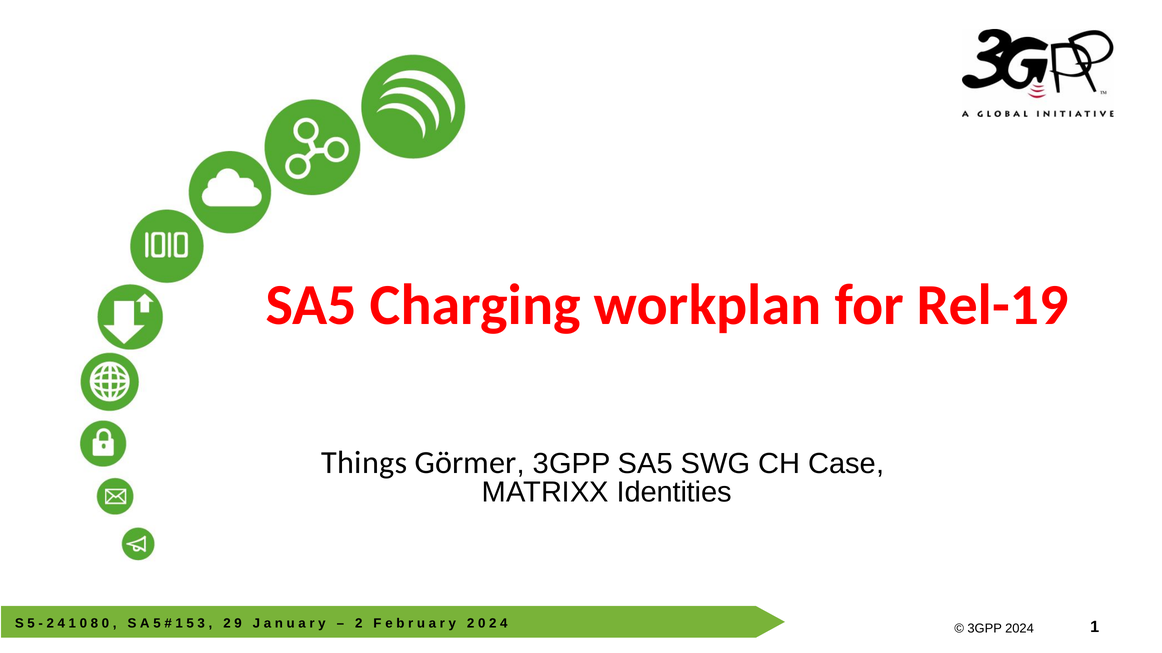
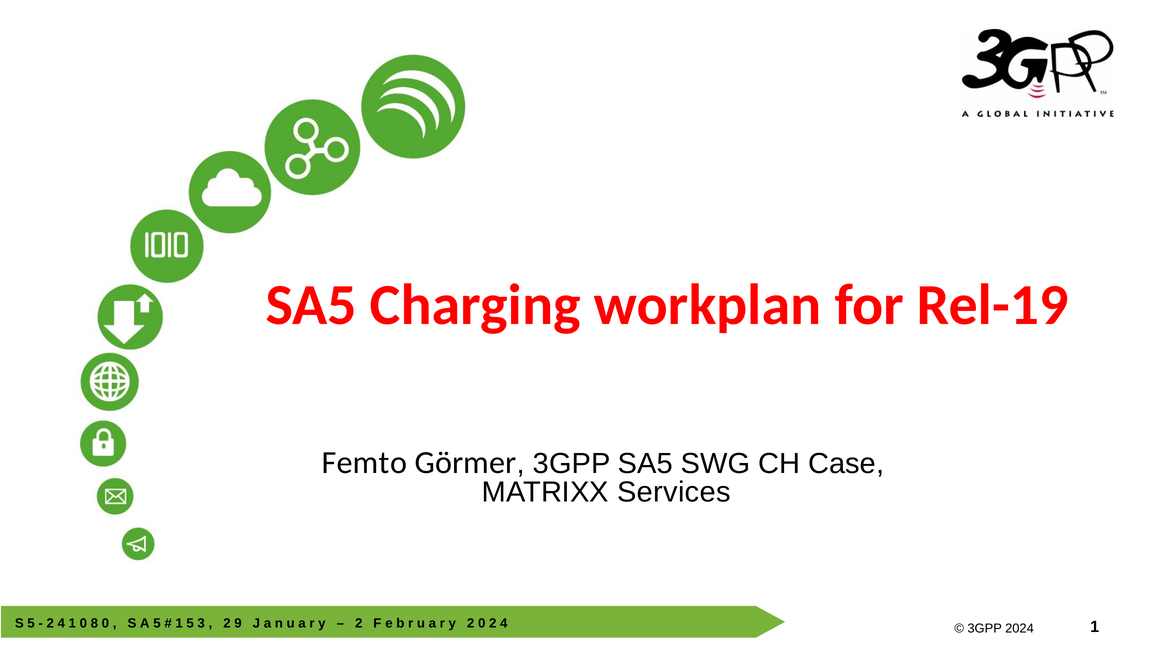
Things: Things -> Femto
Identities: Identities -> Services
